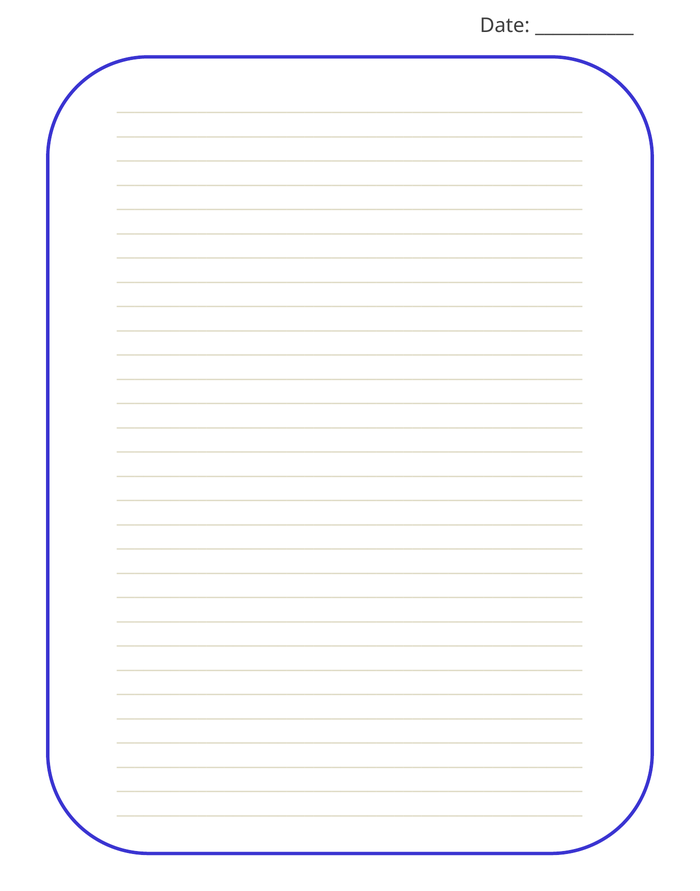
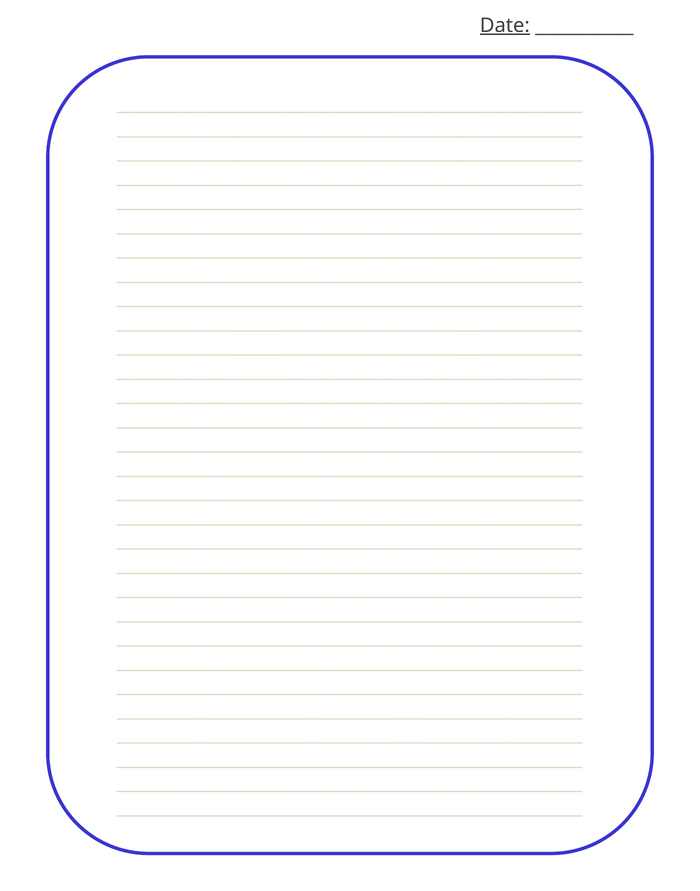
Date underline: none -> present
